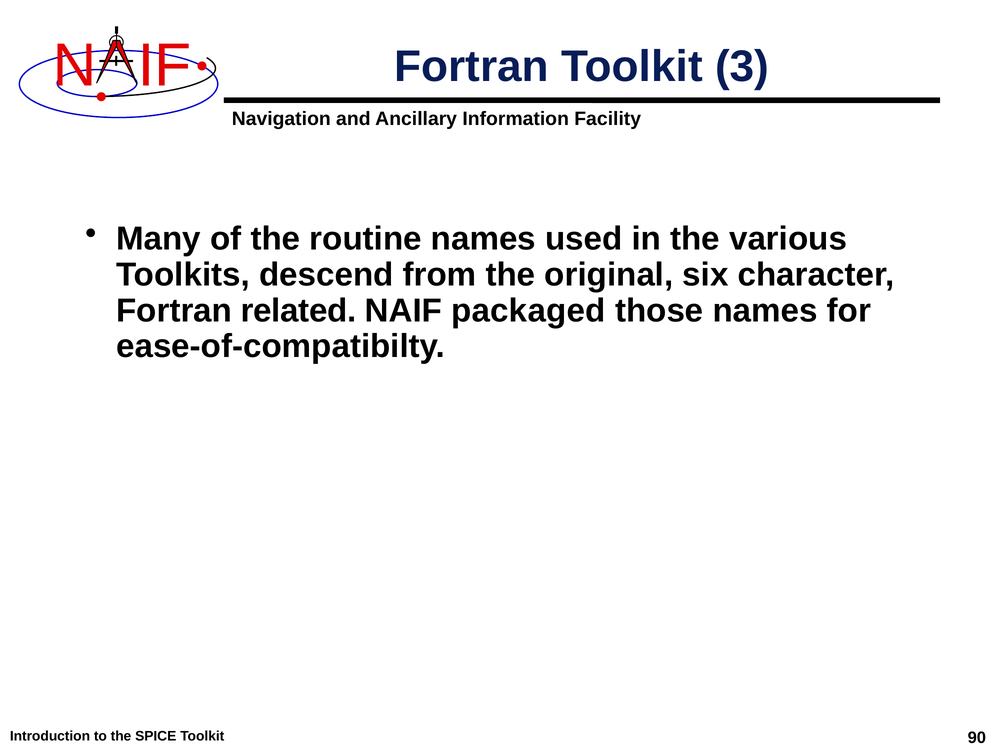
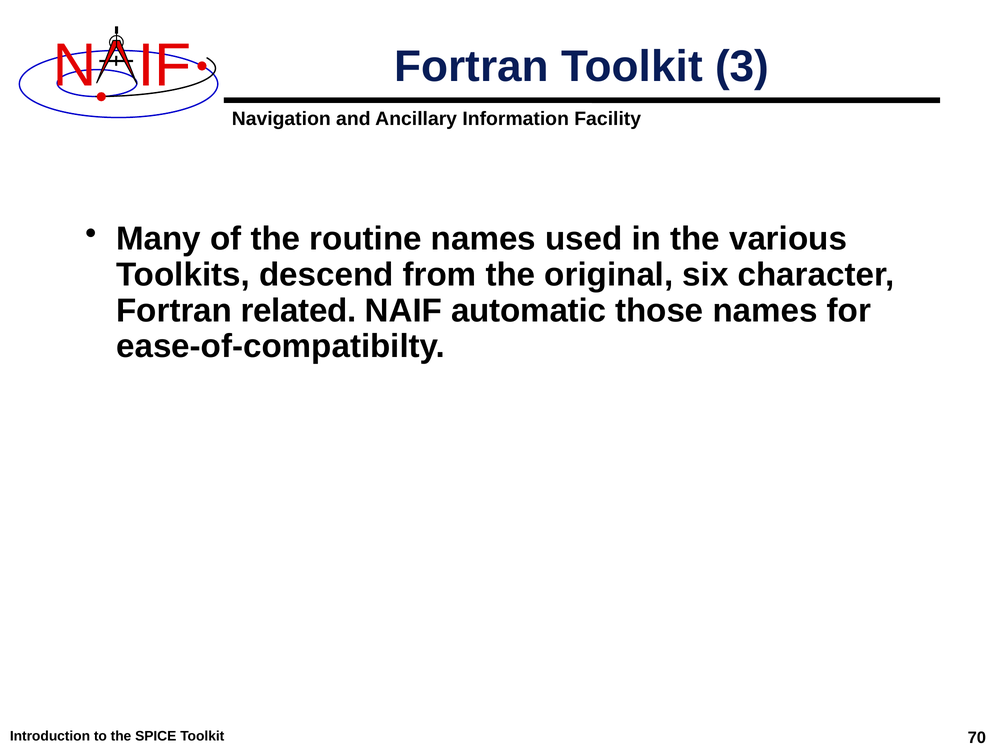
packaged: packaged -> automatic
90: 90 -> 70
